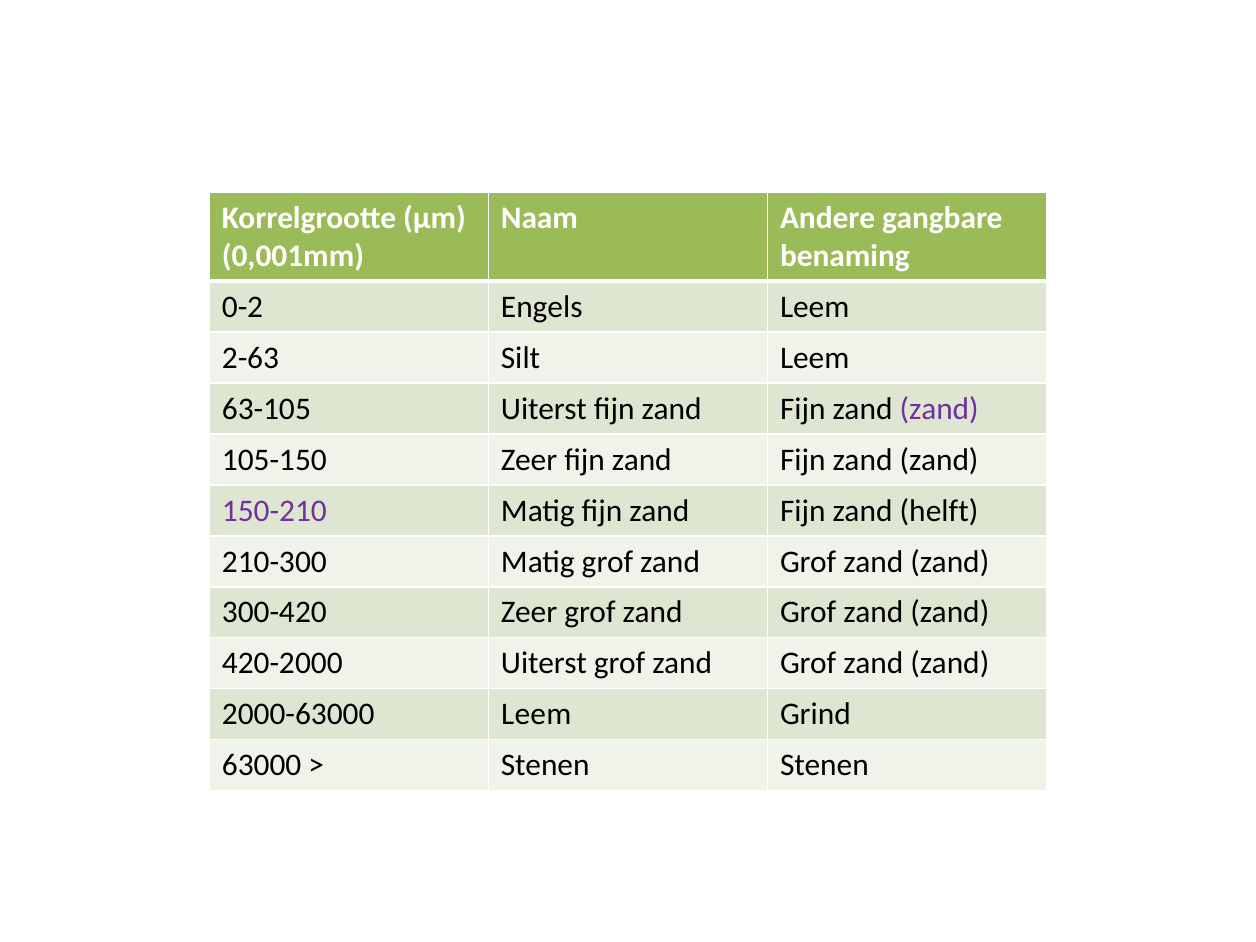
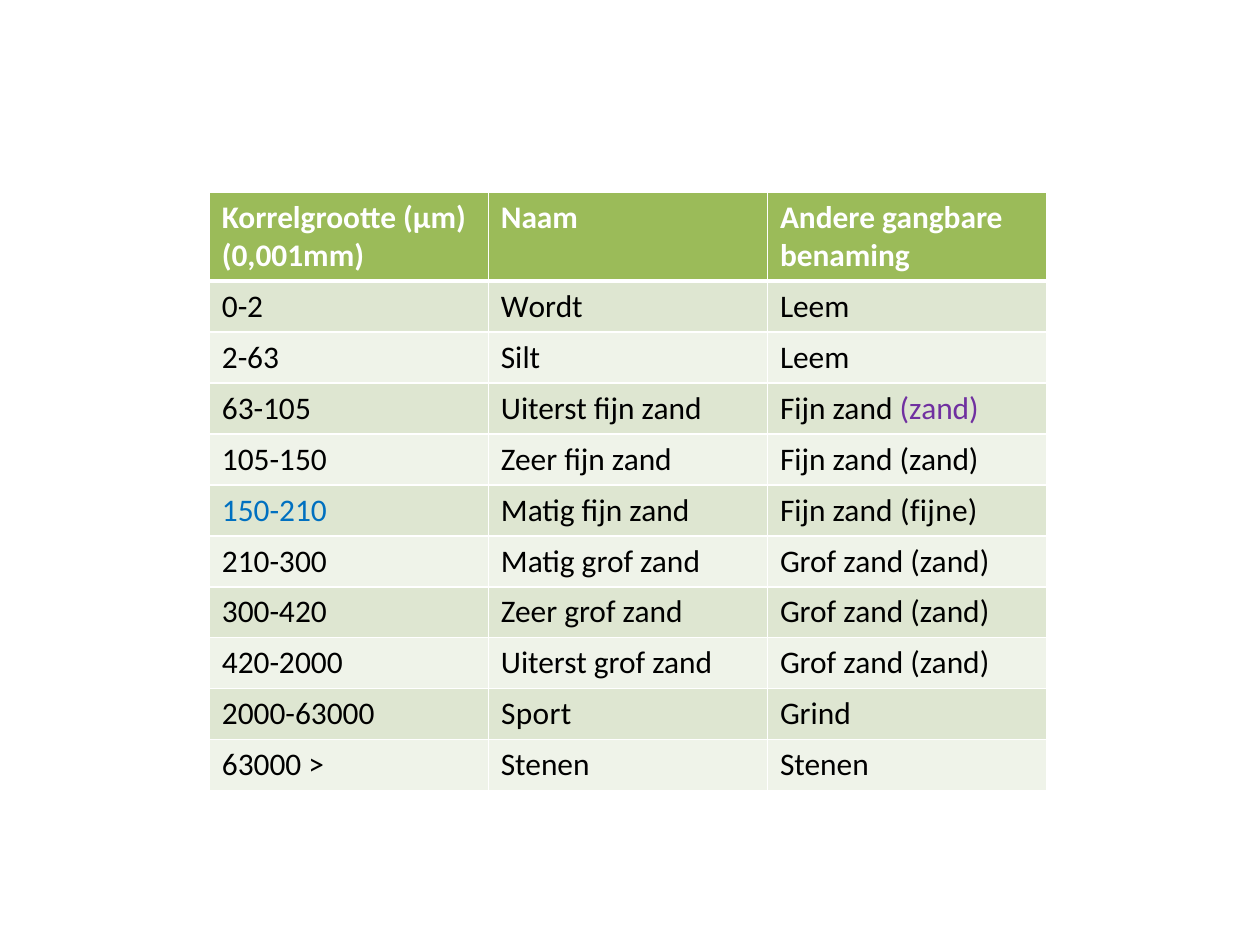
Engels: Engels -> Wordt
150-210 colour: purple -> blue
helft: helft -> fijne
2000-63000 Leem: Leem -> Sport
